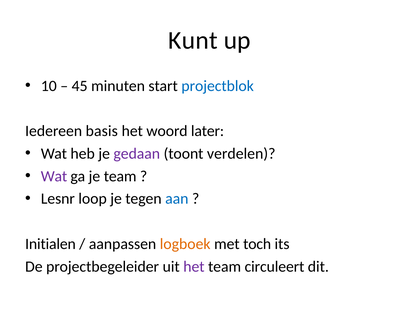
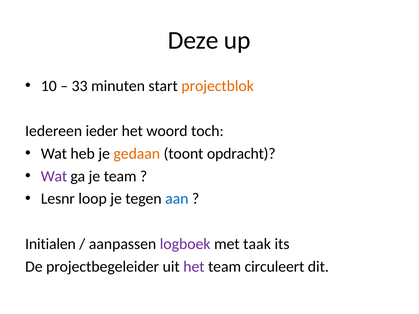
Kunt: Kunt -> Deze
45: 45 -> 33
projectblok colour: blue -> orange
basis: basis -> ieder
later: later -> toch
gedaan colour: purple -> orange
verdelen: verdelen -> opdracht
logboek colour: orange -> purple
toch: toch -> taak
